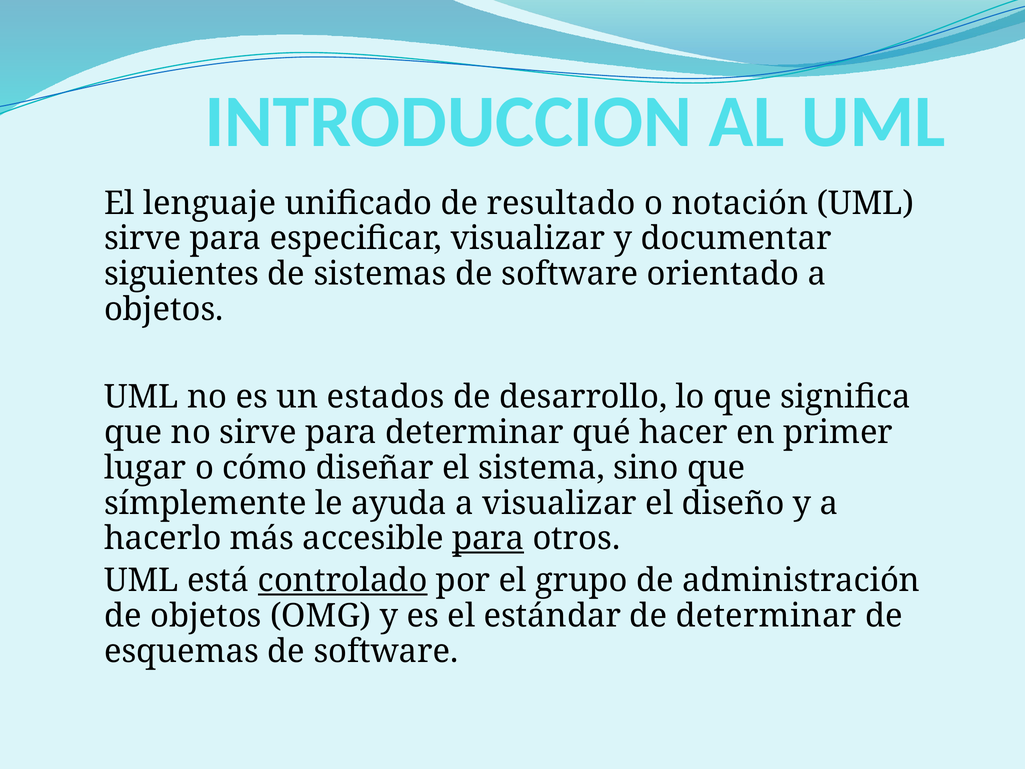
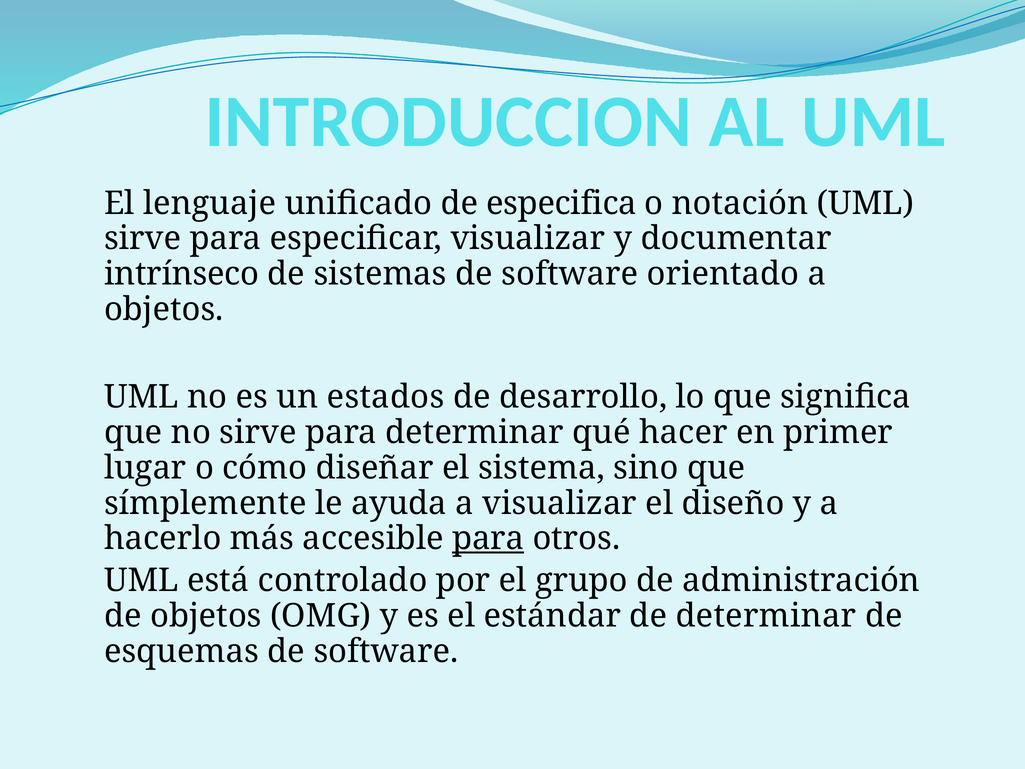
resultado: resultado -> especifica
siguientes: siguientes -> intrínseco
controlado underline: present -> none
